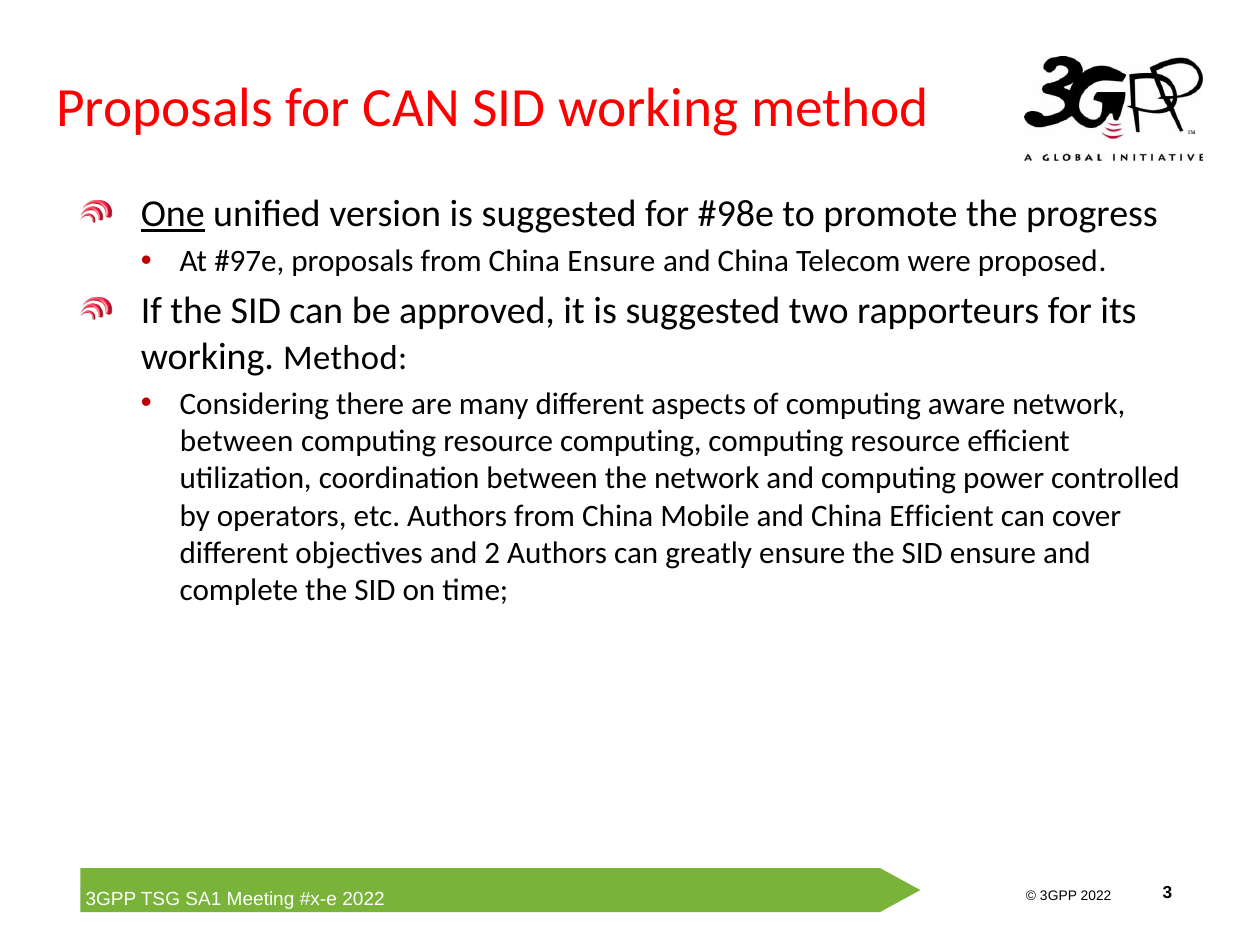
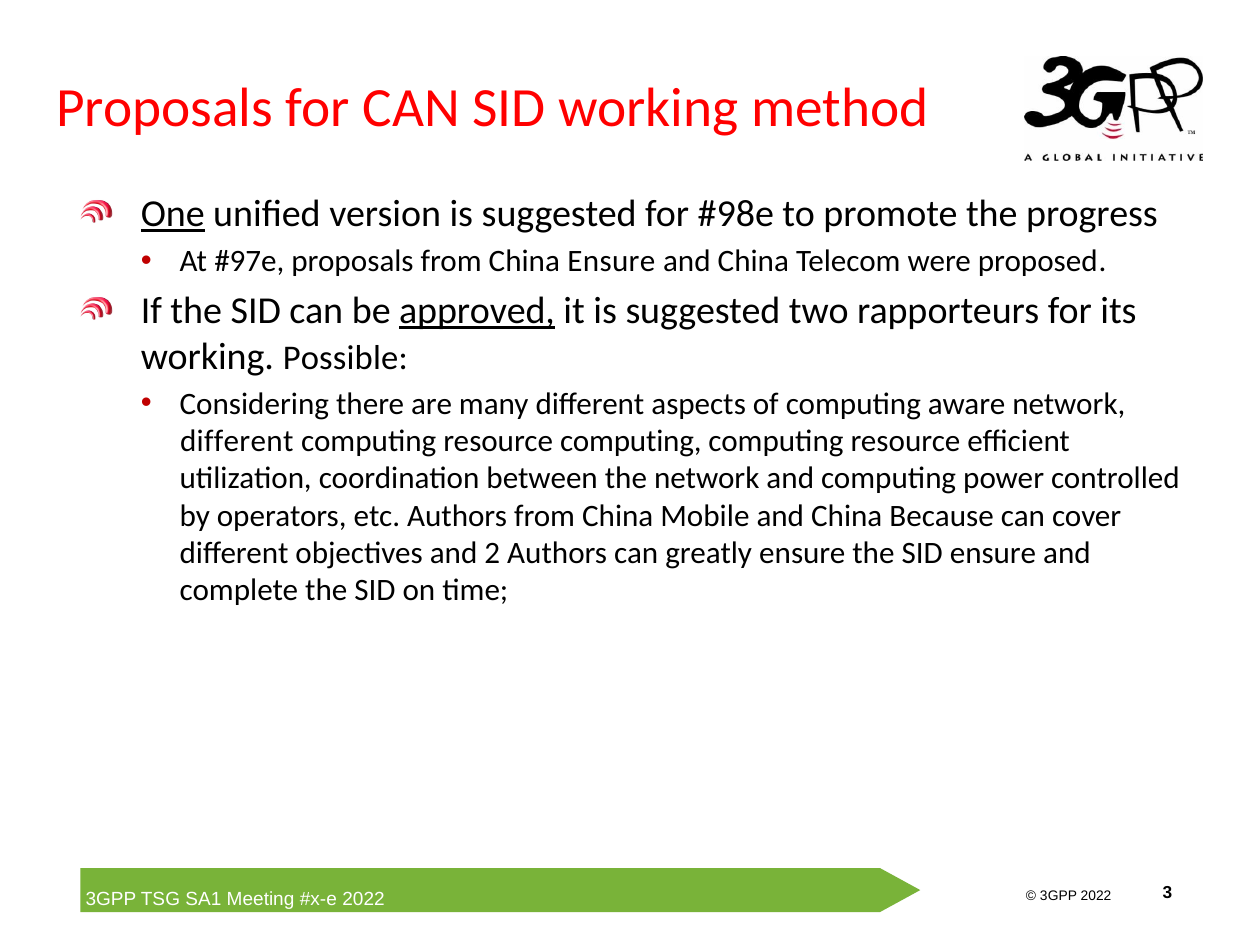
approved underline: none -> present
Method at (345, 358): Method -> Possible
between at (237, 441): between -> different
China Efficient: Efficient -> Because
